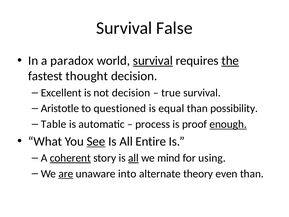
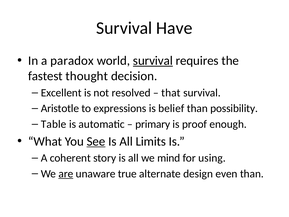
False: False -> Have
the underline: present -> none
not decision: decision -> resolved
true: true -> that
questioned: questioned -> expressions
equal: equal -> belief
process: process -> primary
enough underline: present -> none
Entire: Entire -> Limits
coherent underline: present -> none
all at (133, 158) underline: present -> none
into: into -> true
theory: theory -> design
